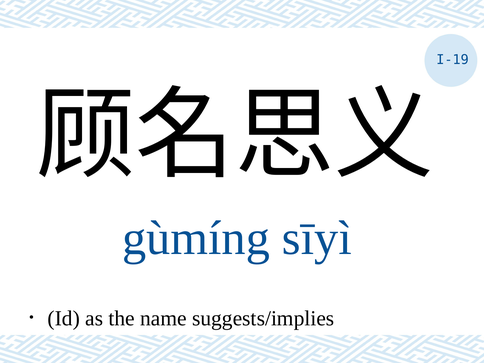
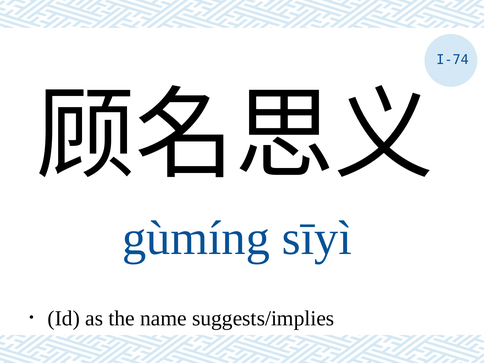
I-19: I-19 -> I-74
